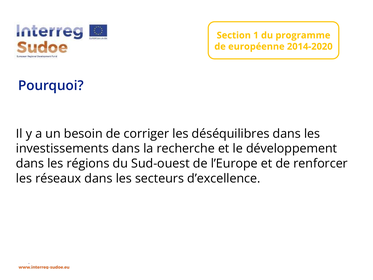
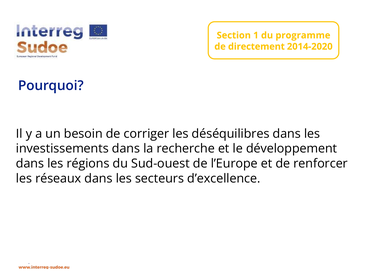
européenne: européenne -> directement
